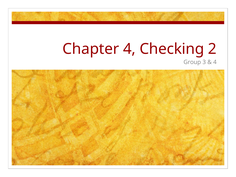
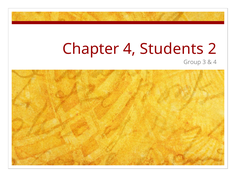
Checking: Checking -> Students
